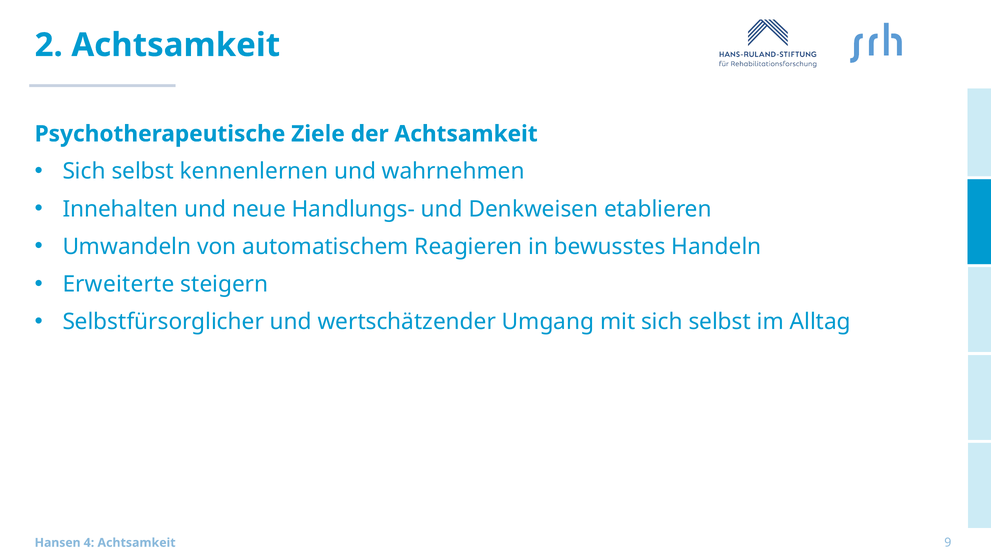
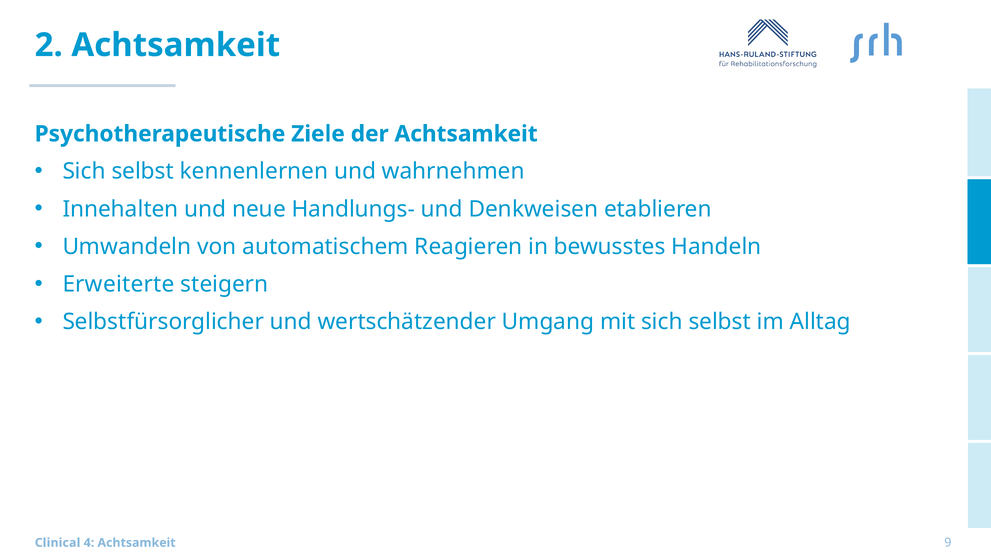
Hansen: Hansen -> Clinical
